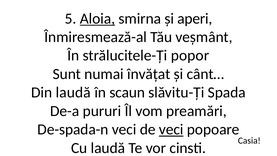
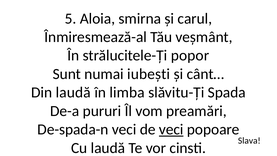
Aloia underline: present -> none
aperi: aperi -> carul
învățat: învățat -> iubești
scaun: scaun -> limba
Casia: Casia -> Slava
